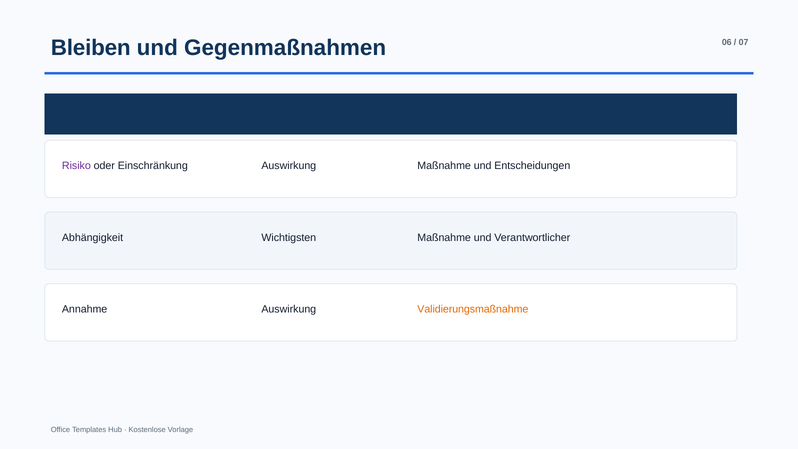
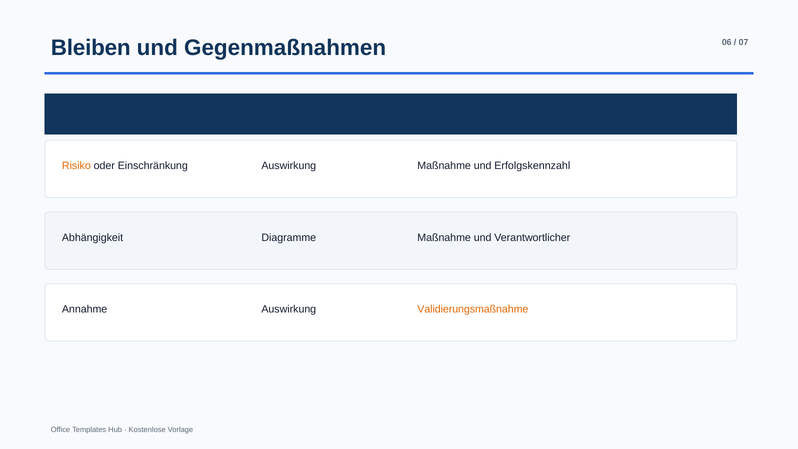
Risiko colour: purple -> orange
Entscheidungen: Entscheidungen -> Erfolgskennzahl
Wichtigsten: Wichtigsten -> Diagramme
